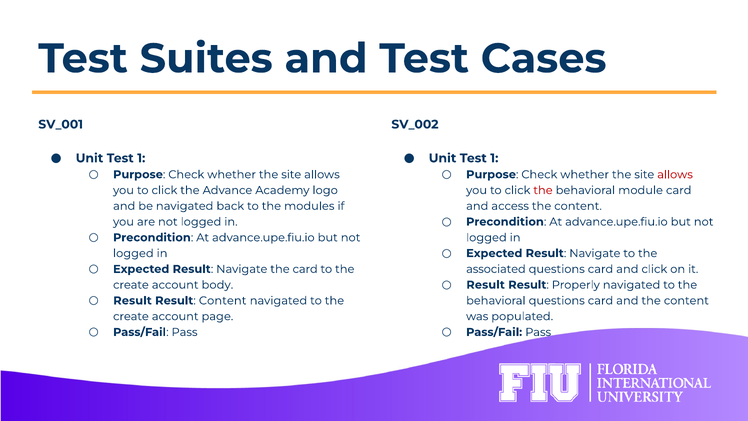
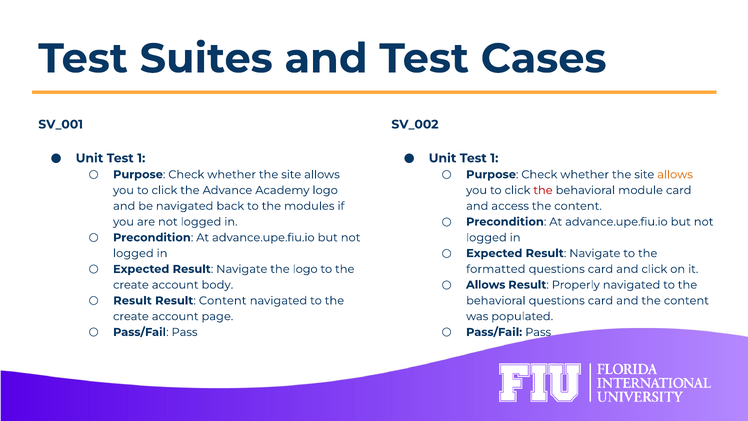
allows at (675, 174) colour: red -> orange
the card: card -> logo
associated: associated -> formatted
Result at (486, 285): Result -> Allows
